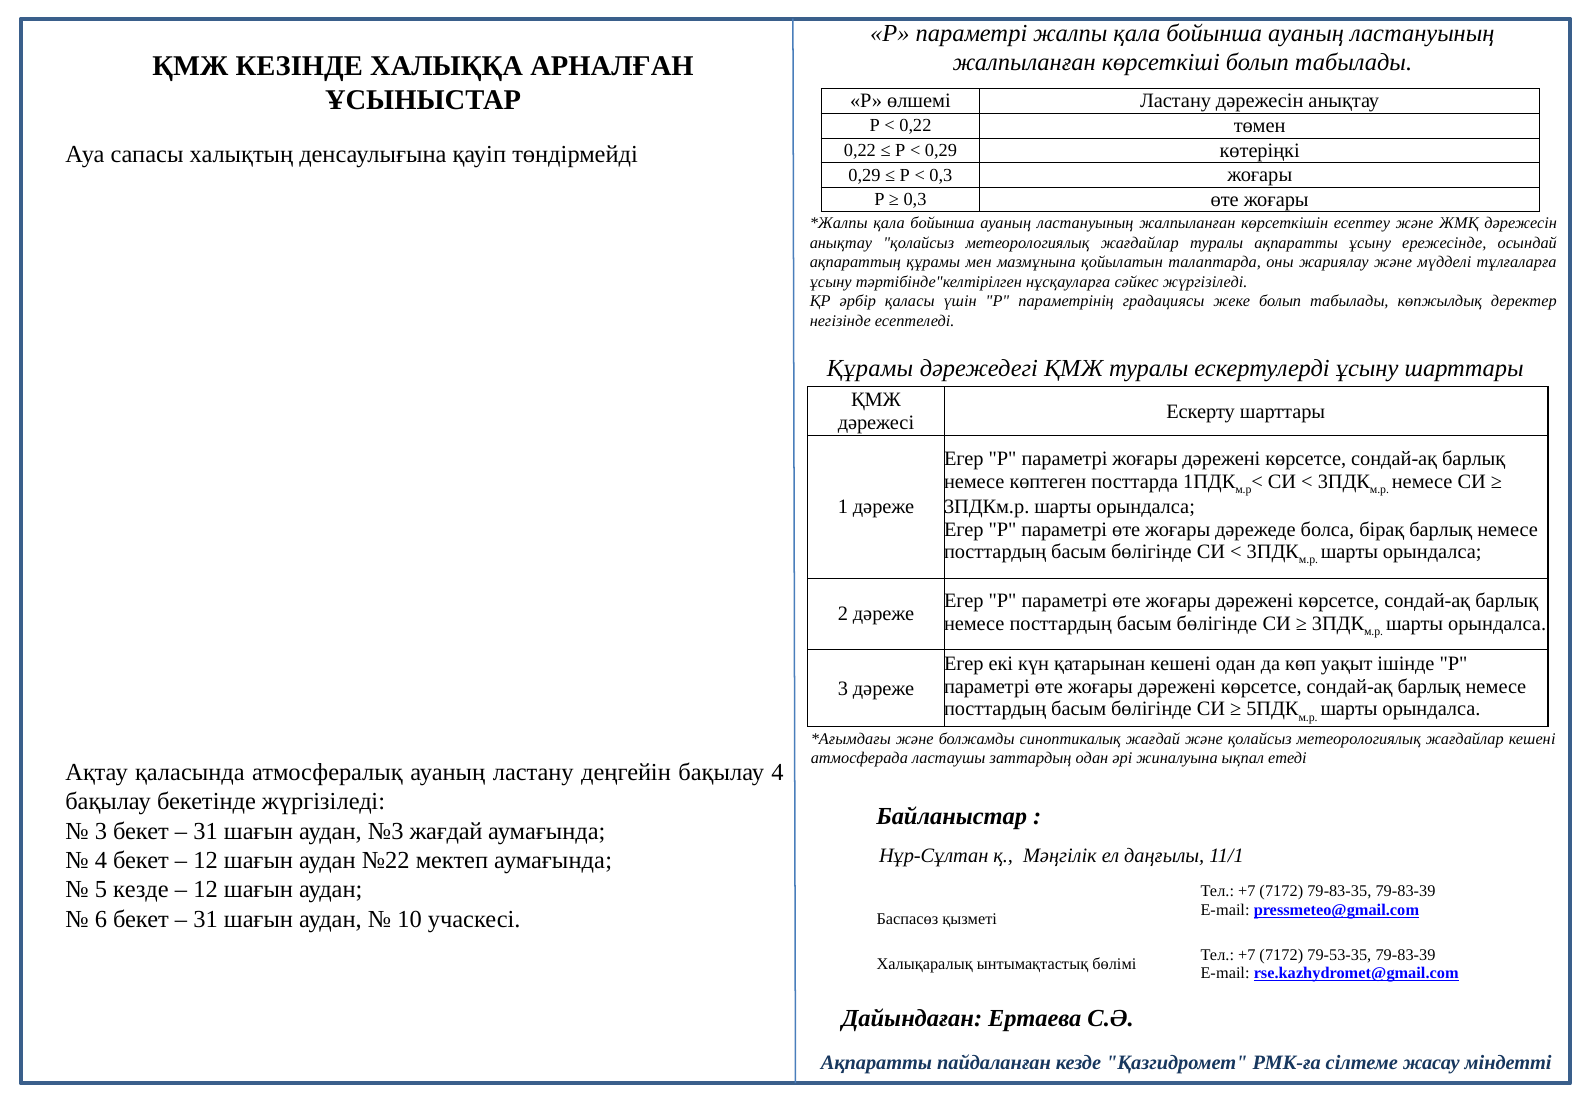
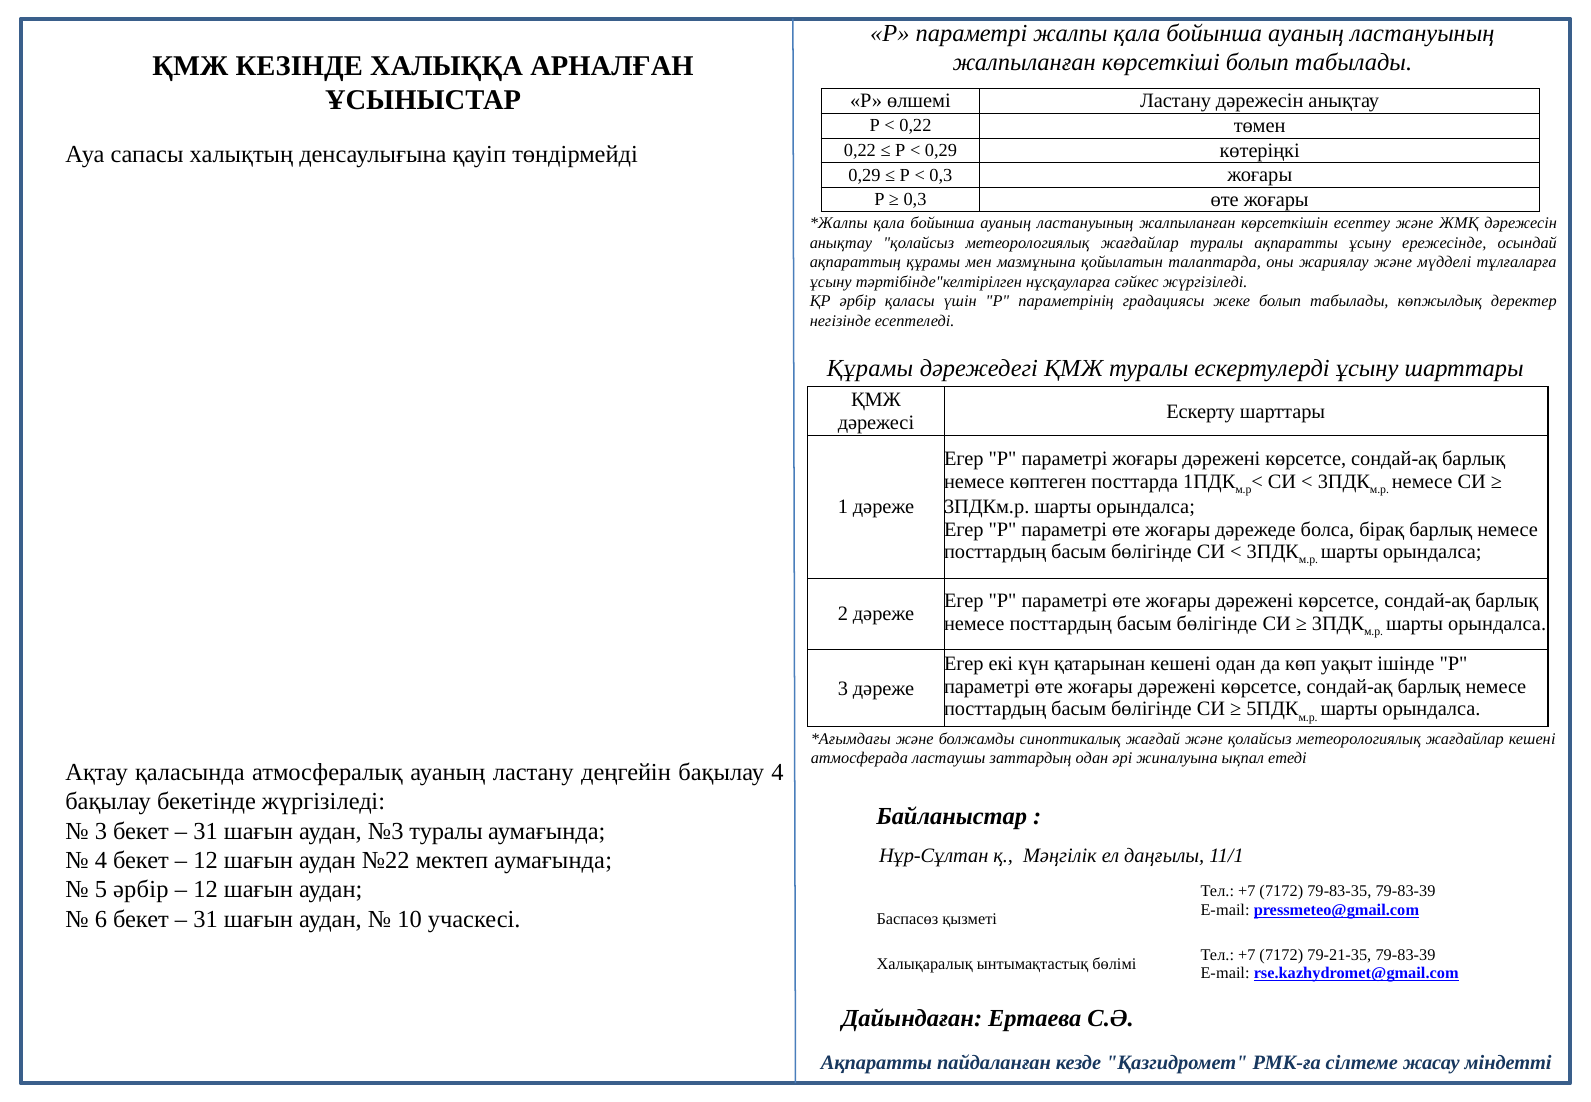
№3 жағдай: жағдай -> туралы
5 кезде: кезде -> әрбір
79-53-35: 79-53-35 -> 79-21-35
